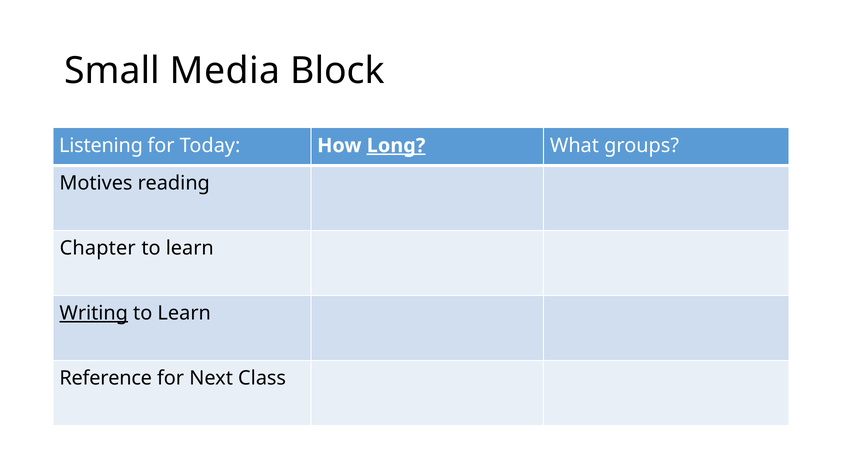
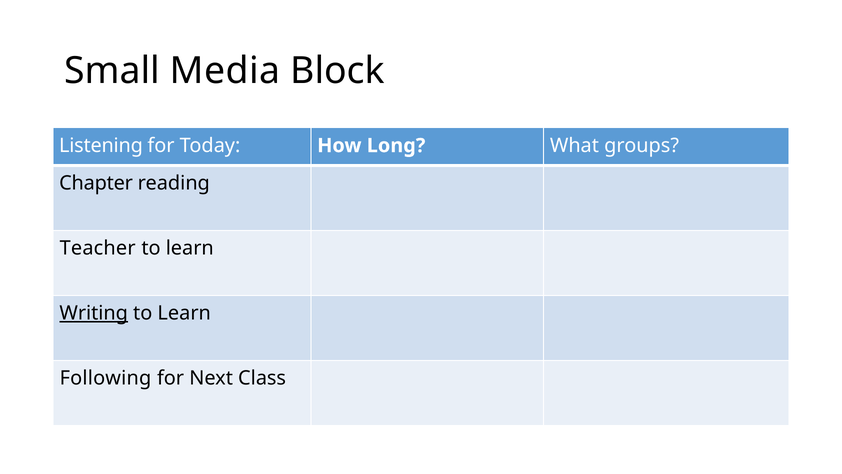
Long underline: present -> none
Motives: Motives -> Chapter
Chapter: Chapter -> Teacher
Reference: Reference -> Following
